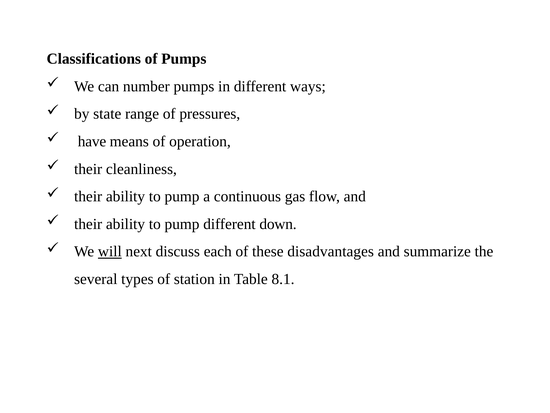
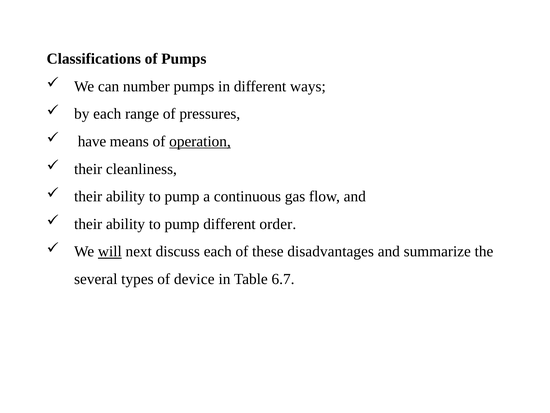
by state: state -> each
operation underline: none -> present
down: down -> order
station: station -> device
8.1: 8.1 -> 6.7
